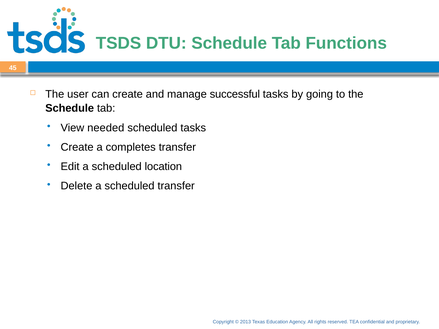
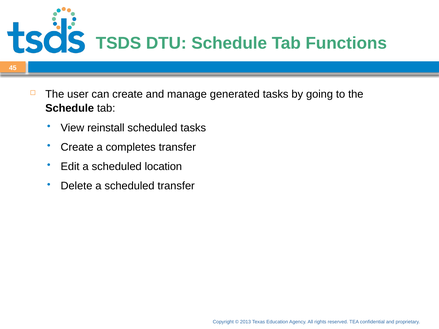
successful: successful -> generated
needed: needed -> reinstall
